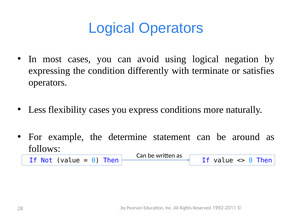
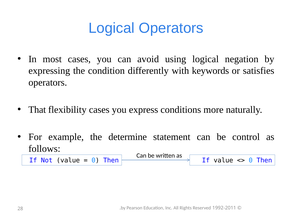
terminate: terminate -> keywords
Less: Less -> That
around: around -> control
